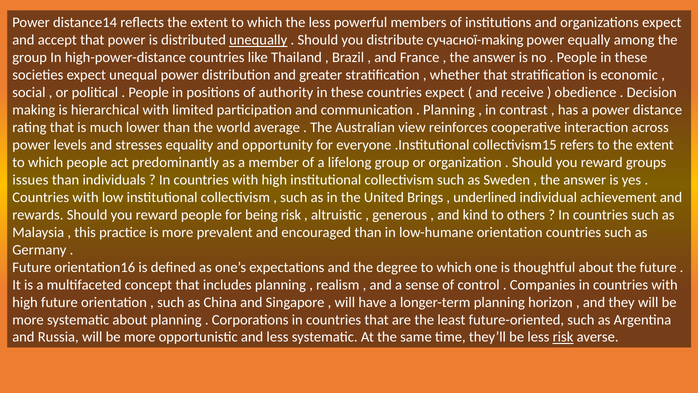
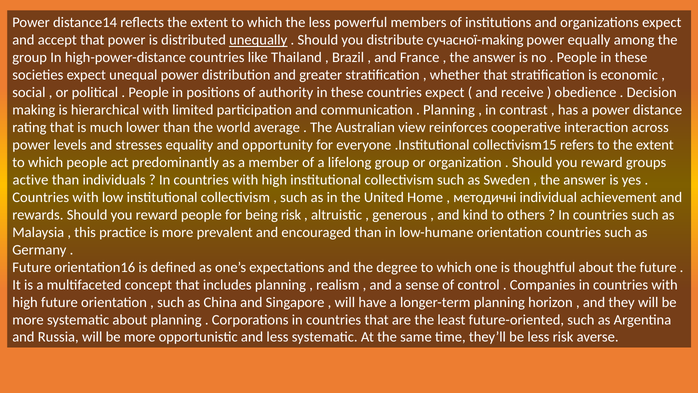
issues: issues -> active
Brings: Brings -> Home
underlined: underlined -> методичні
risk at (563, 337) underline: present -> none
